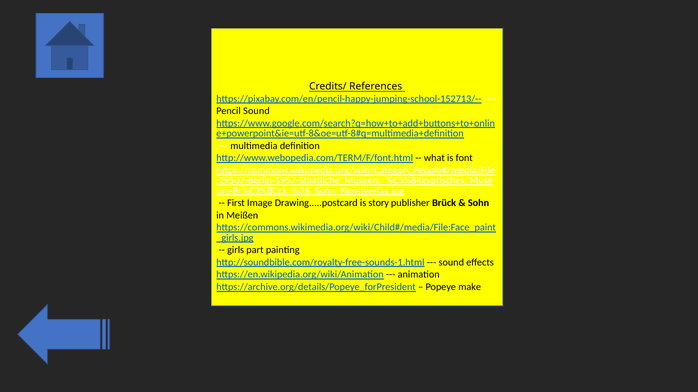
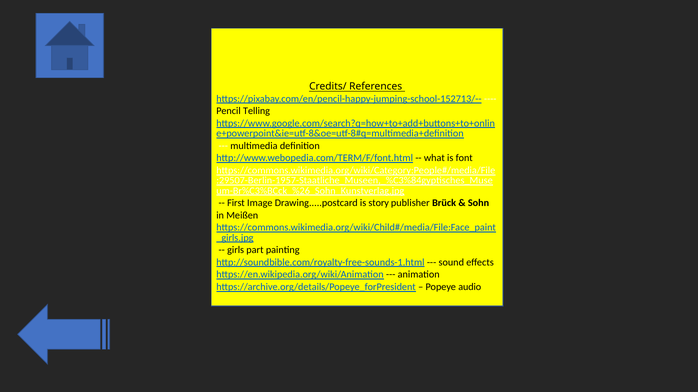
Sound at (256, 111): Sound -> Telling
make: make -> audio
